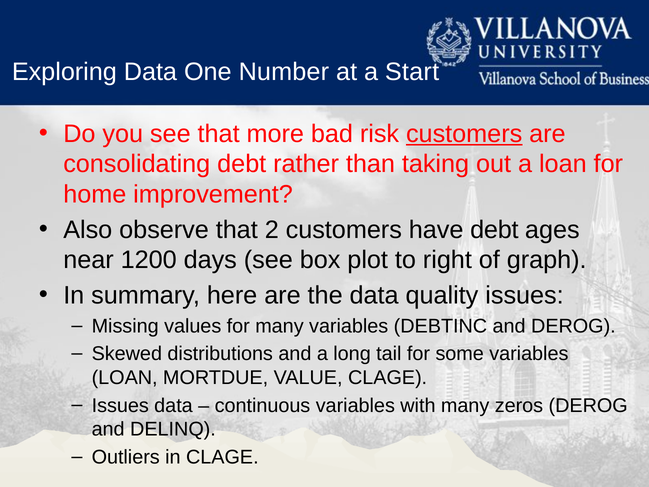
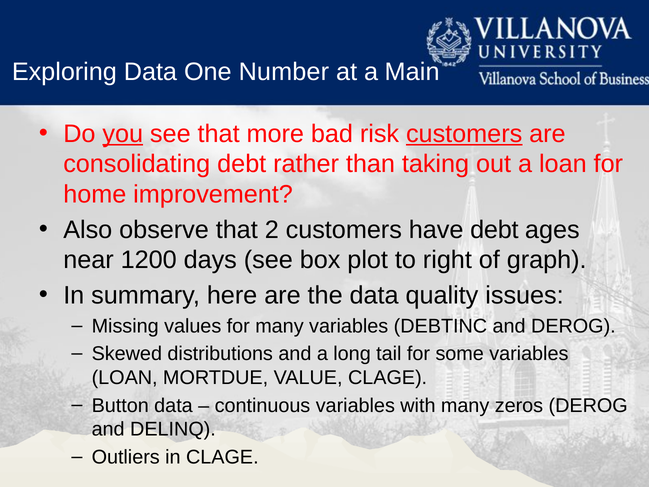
Start: Start -> Main
you underline: none -> present
Issues at (120, 405): Issues -> Button
